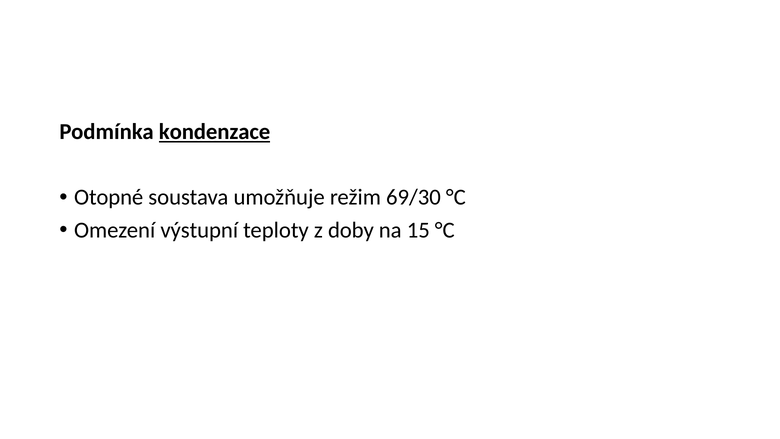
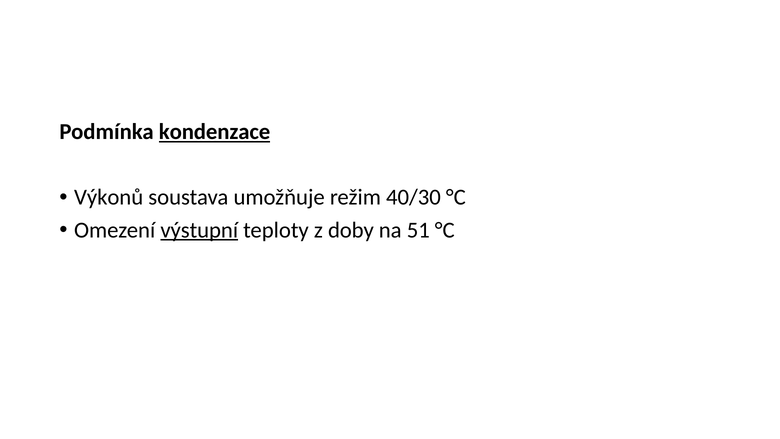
Otopné: Otopné -> Výkonů
69/30: 69/30 -> 40/30
výstupní underline: none -> present
15: 15 -> 51
